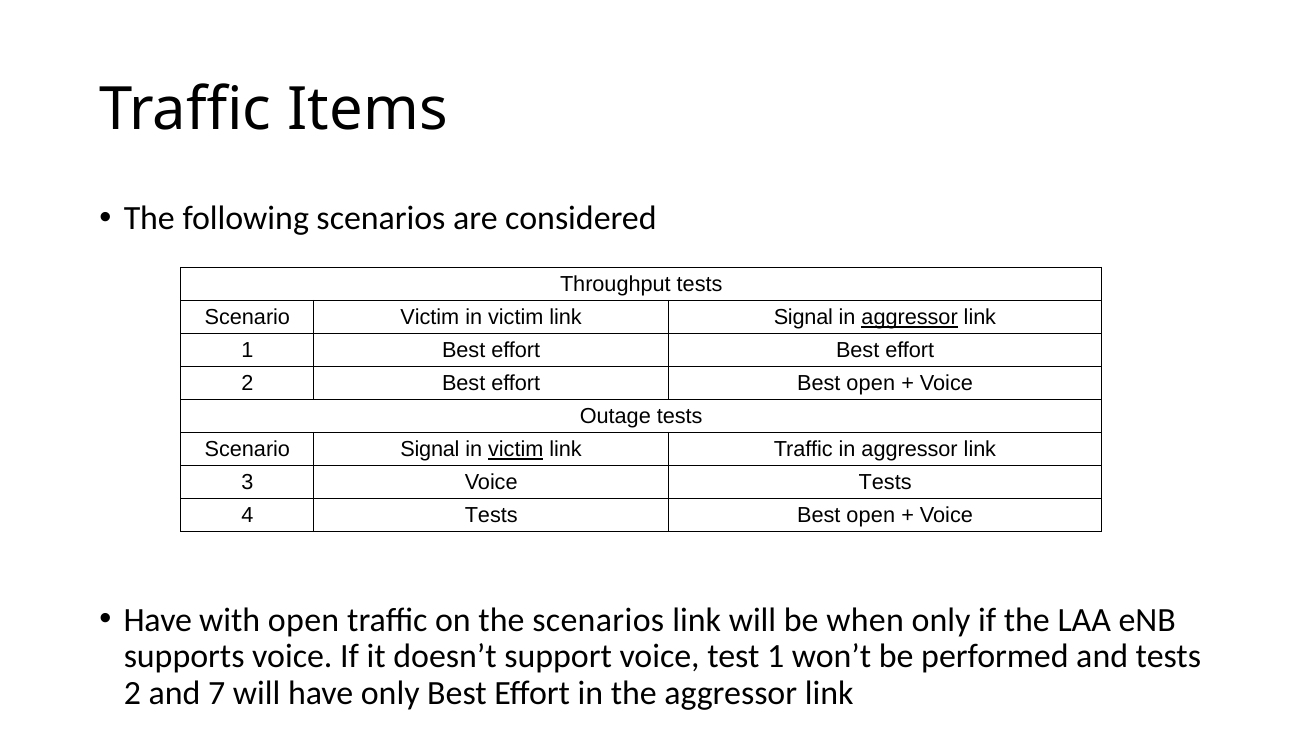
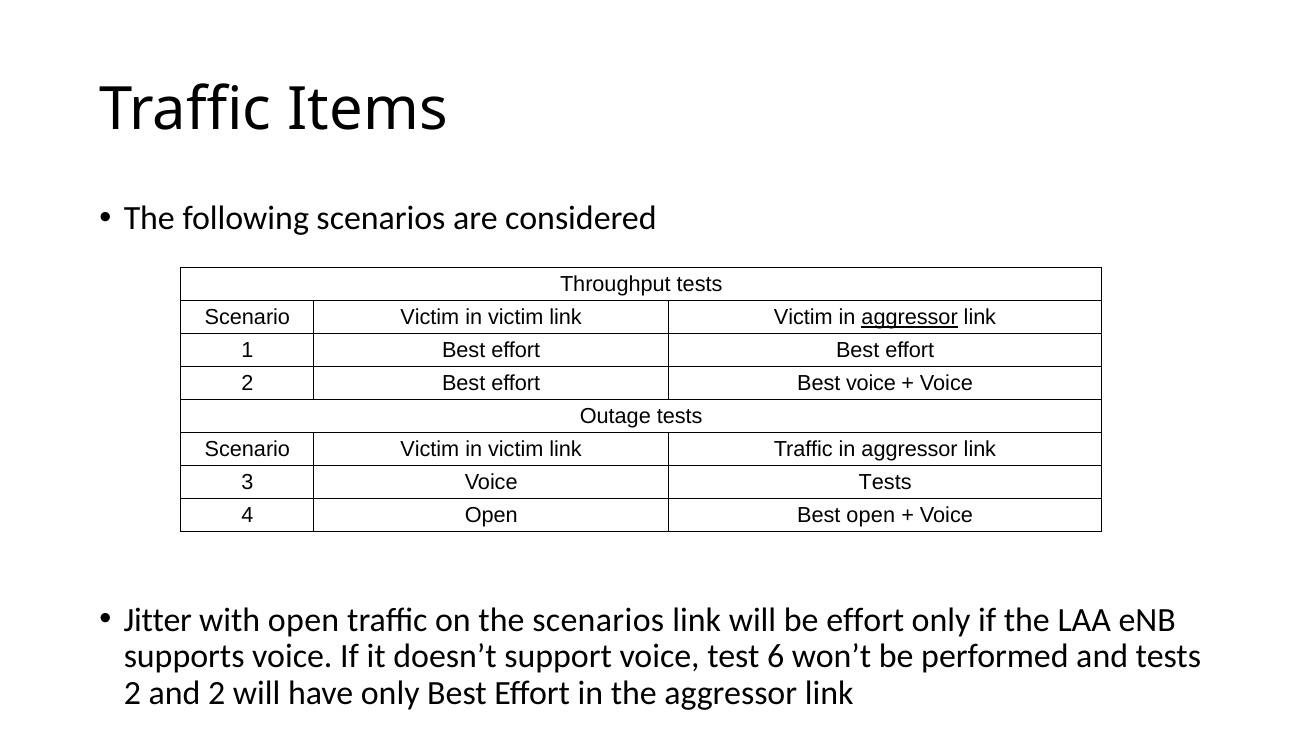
link Signal: Signal -> Victim
effort Best open: open -> voice
Signal at (430, 450): Signal -> Victim
victim at (516, 450) underline: present -> none
4 Tests: Tests -> Open
Have at (158, 620): Have -> Jitter
be when: when -> effort
test 1: 1 -> 6
and 7: 7 -> 2
